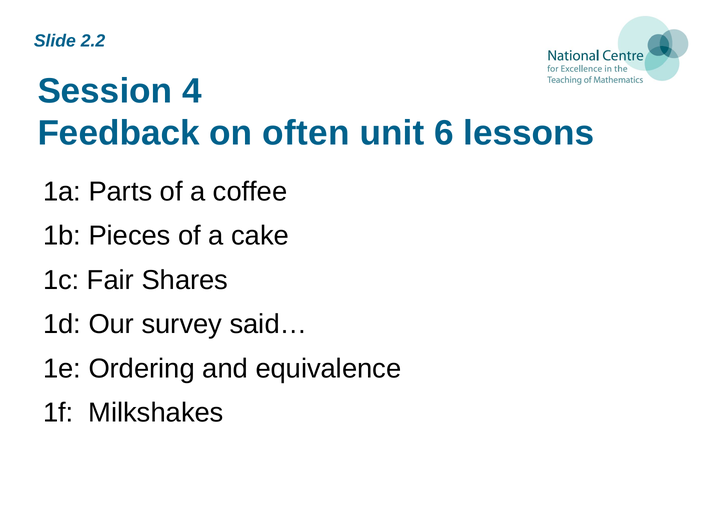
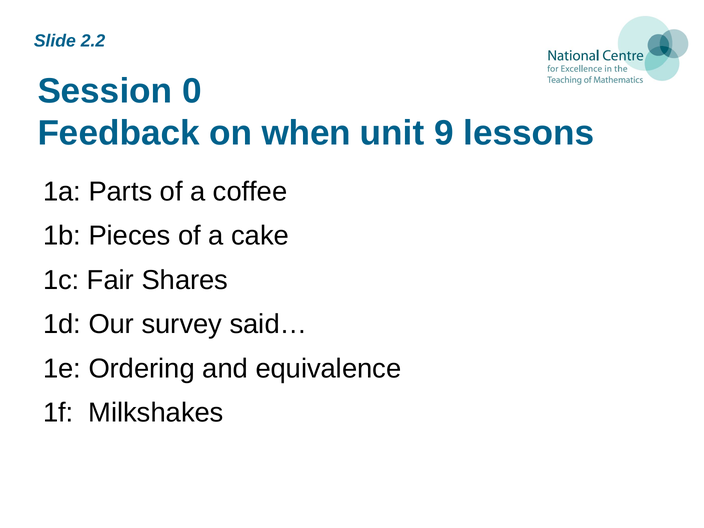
4: 4 -> 0
often: often -> when
6: 6 -> 9
